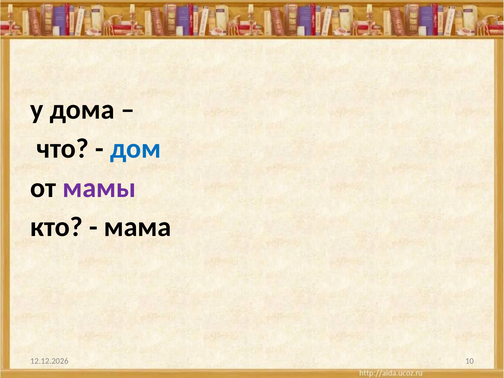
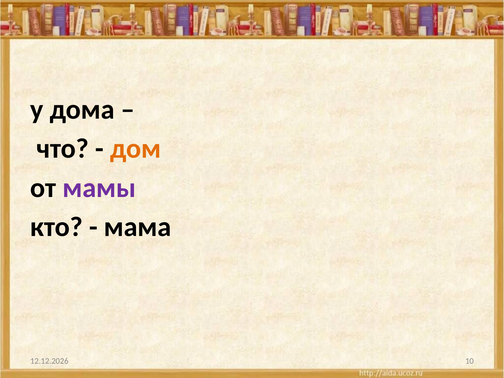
дом colour: blue -> orange
